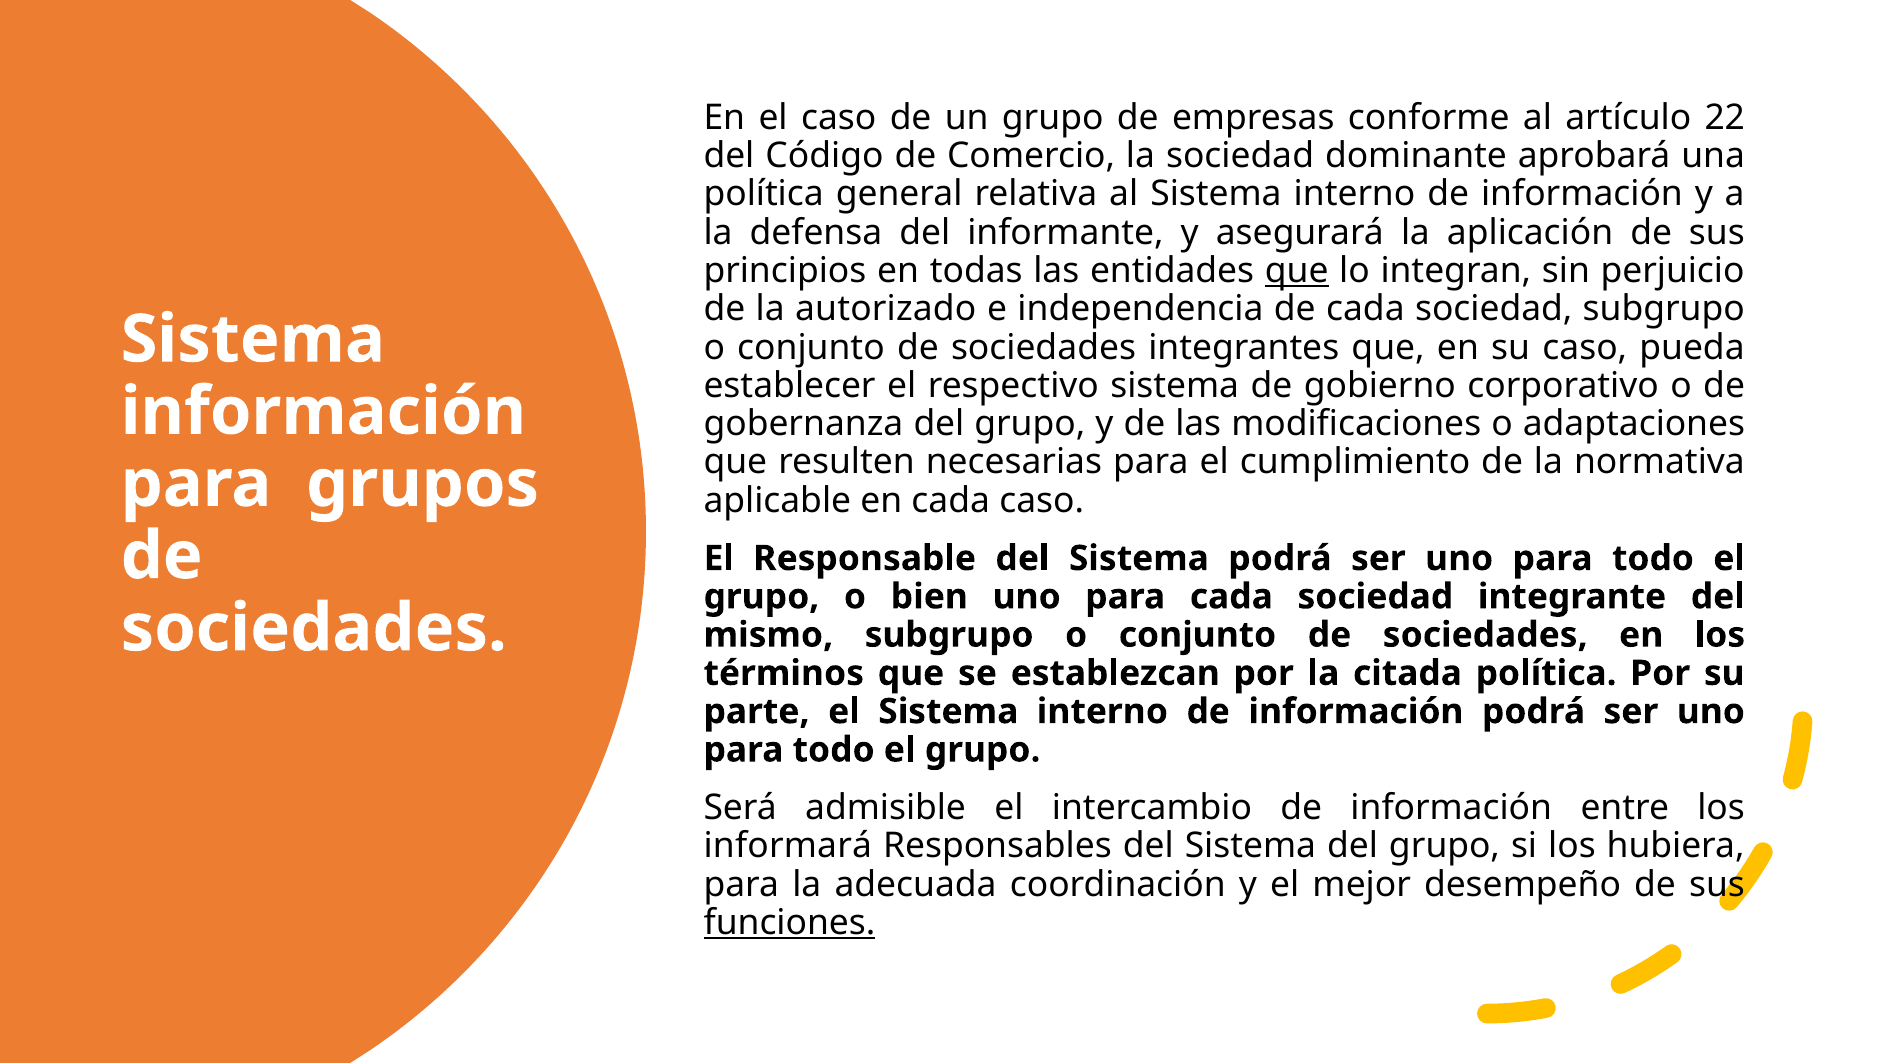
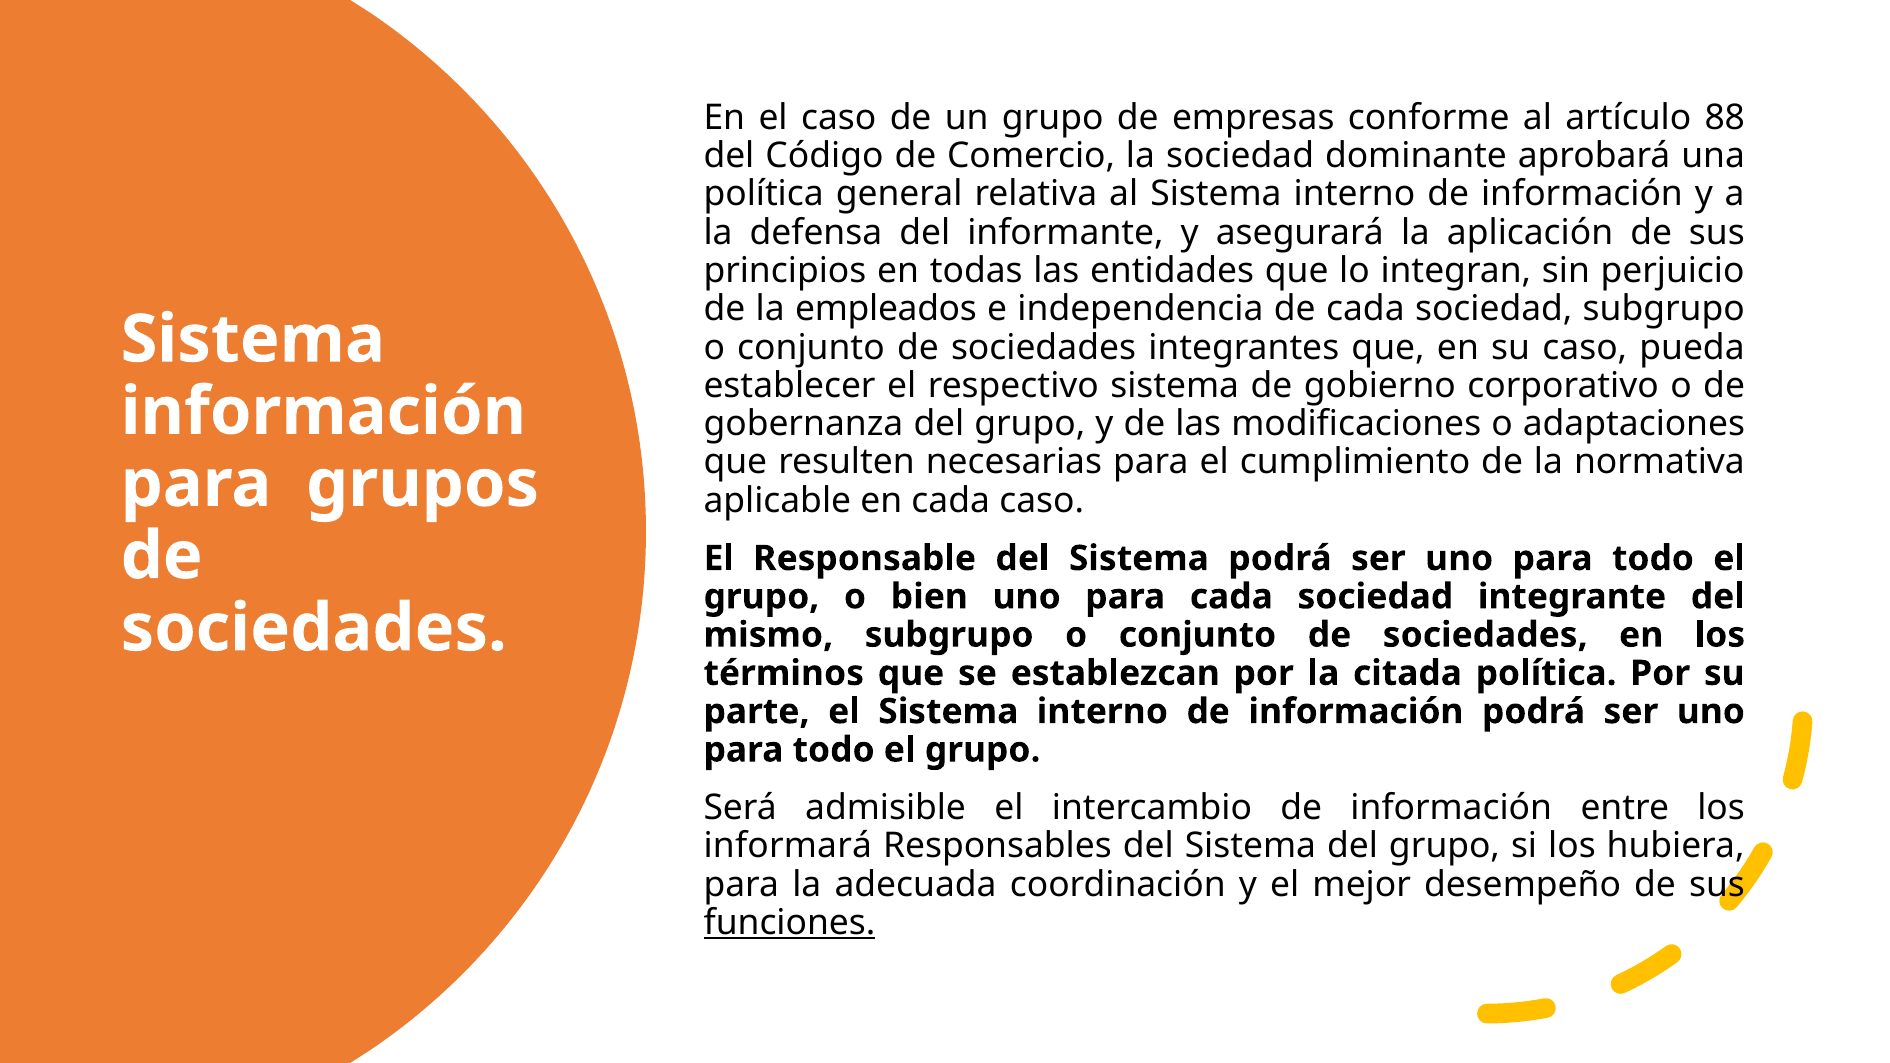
22: 22 -> 88
que at (1297, 271) underline: present -> none
autorizado: autorizado -> empleados
